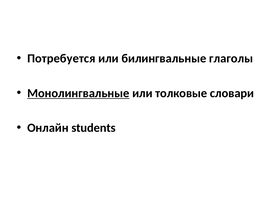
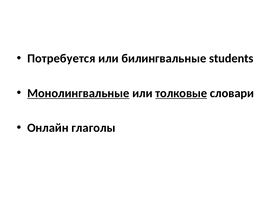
глаголы: глаголы -> students
толковые underline: none -> present
students: students -> глаголы
